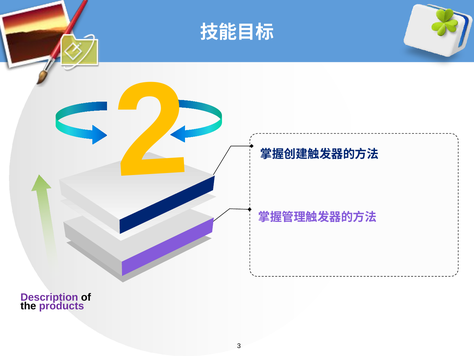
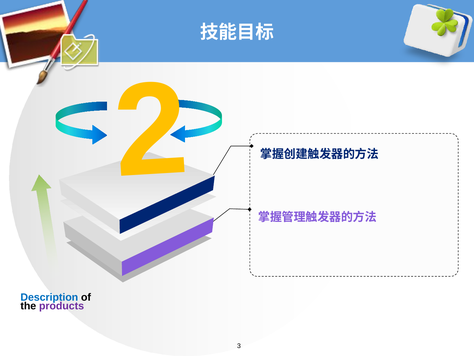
Description colour: purple -> blue
